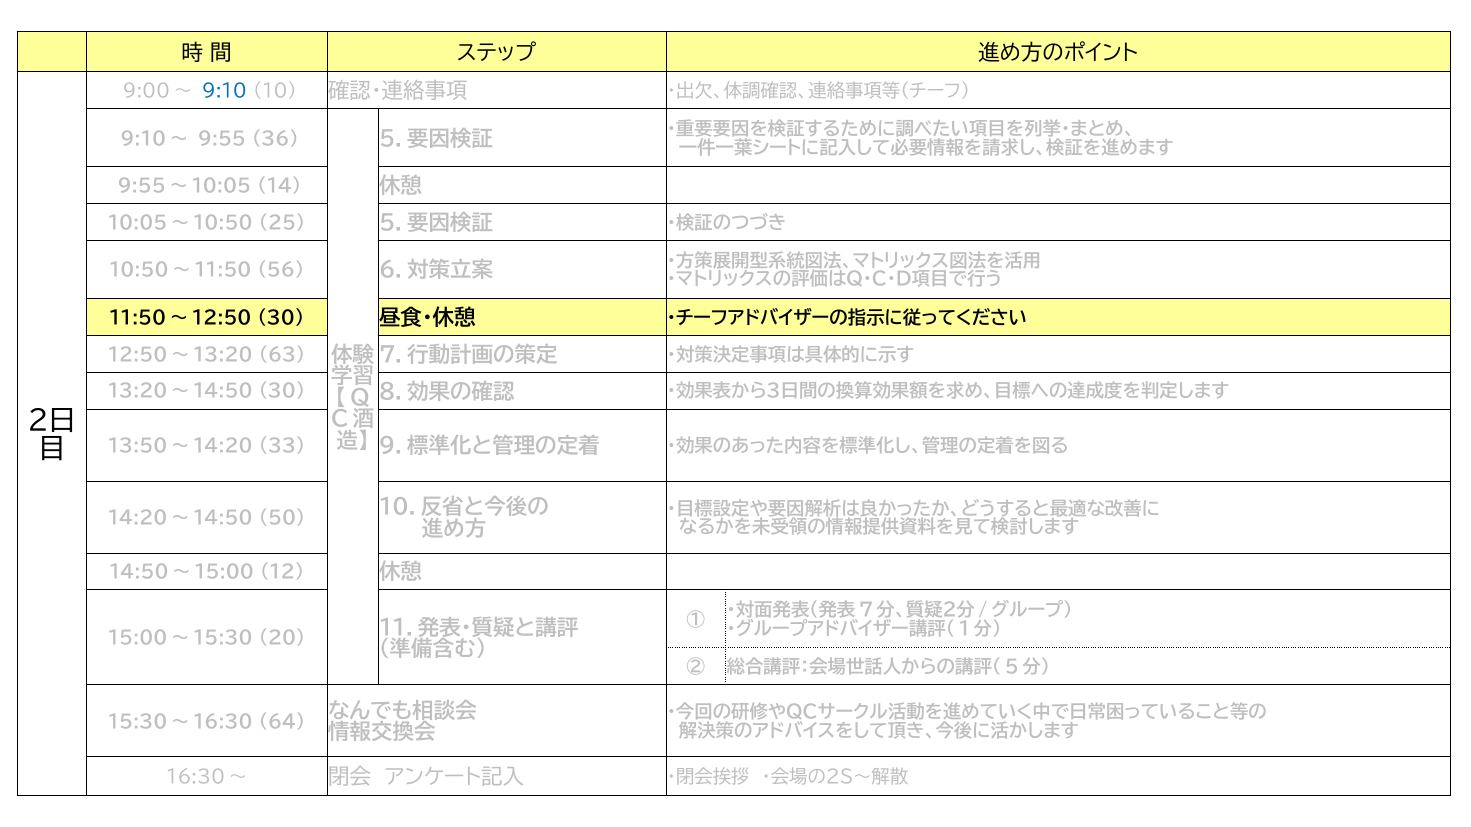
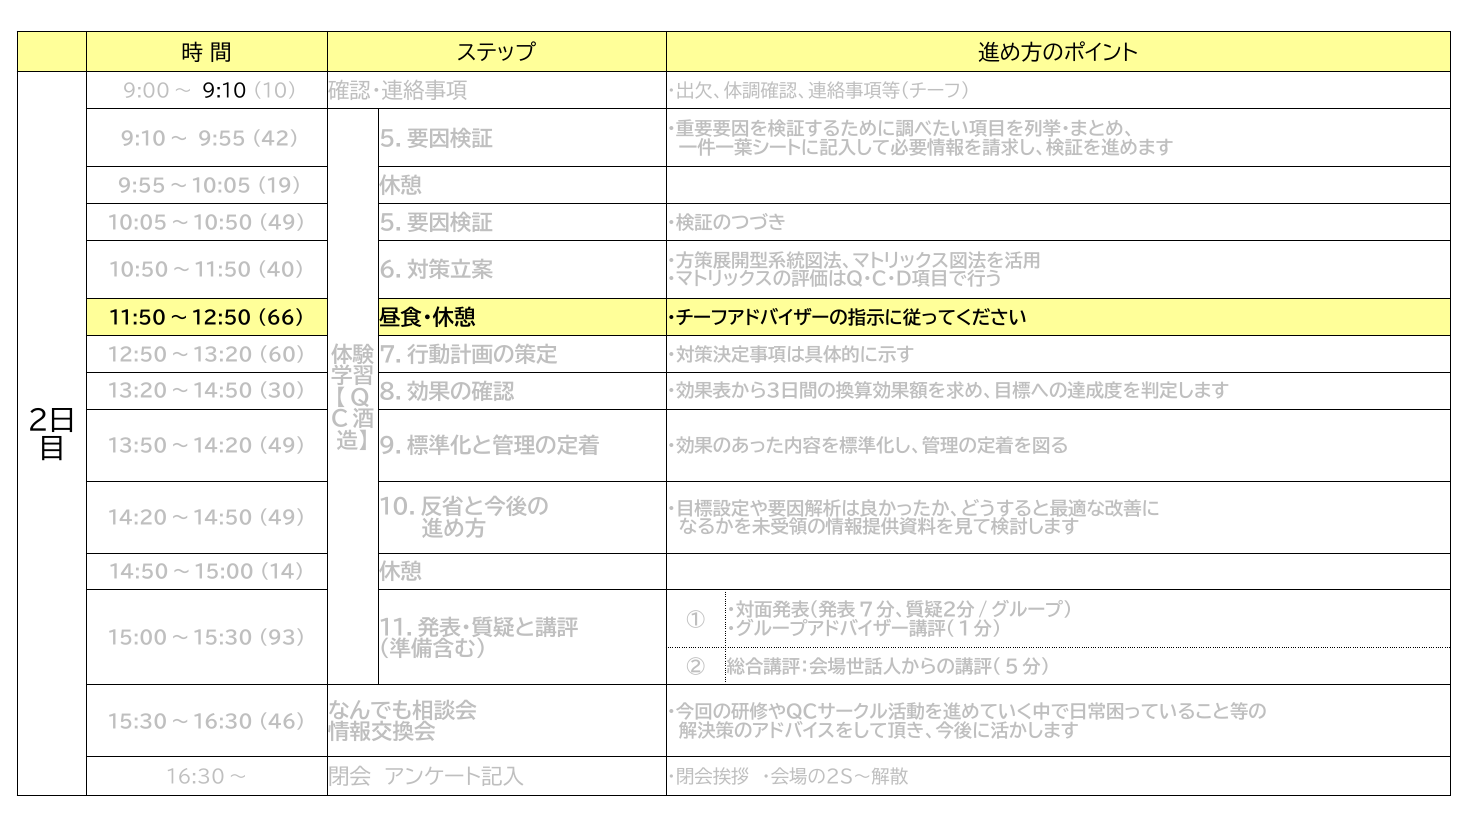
9:10 colour: blue -> black
36: 36 -> 42
14: 14 -> 19
10:05～10:50 25: 25 -> 49
56: 56 -> 40
11:50～12:50 30: 30 -> 66
63: 63 -> 60
13:50～14:20 33: 33 -> 49
14:20～14:50 50: 50 -> 49
12: 12 -> 14
20: 20 -> 93
64: 64 -> 46
